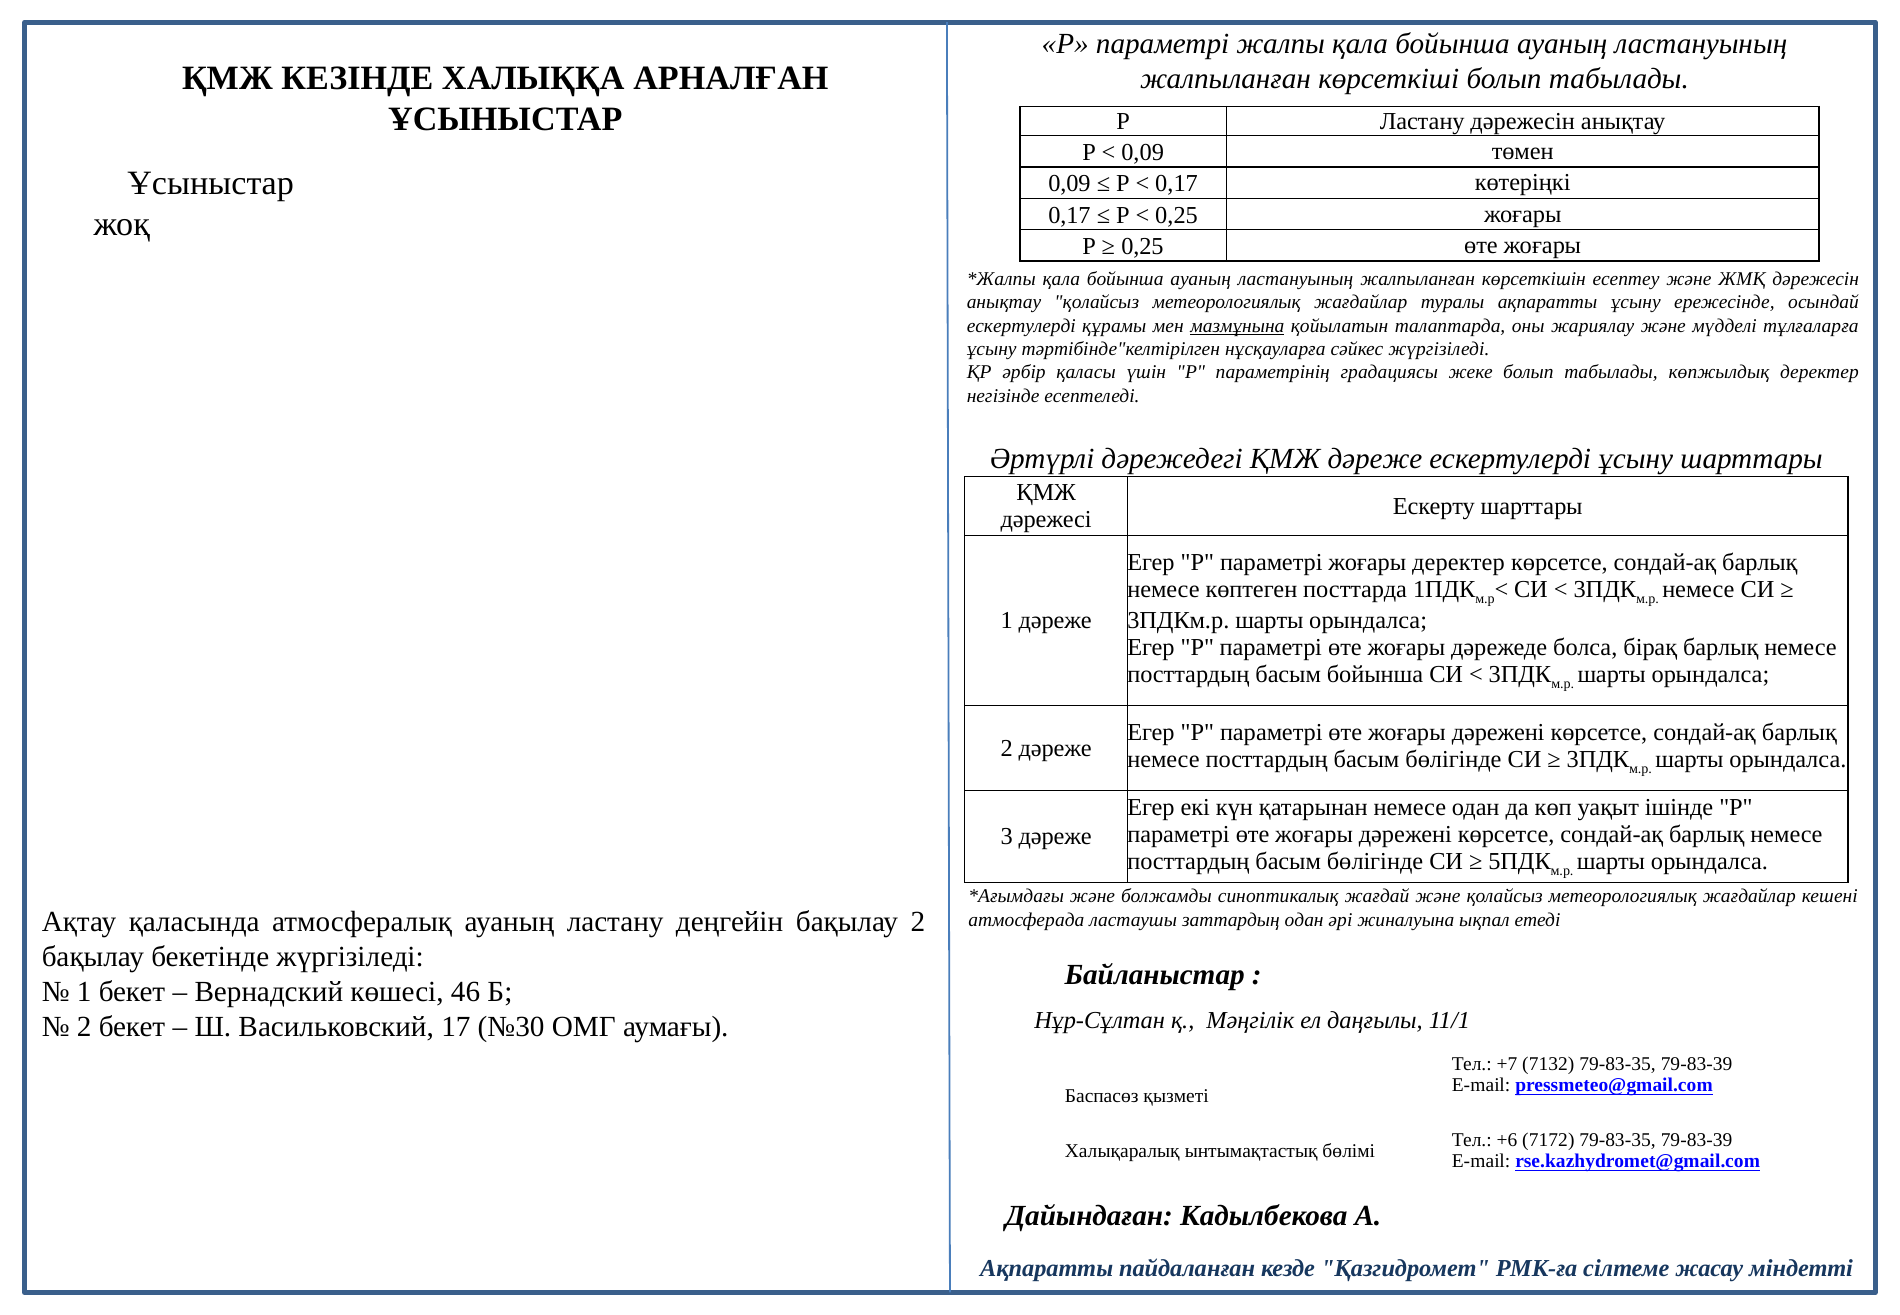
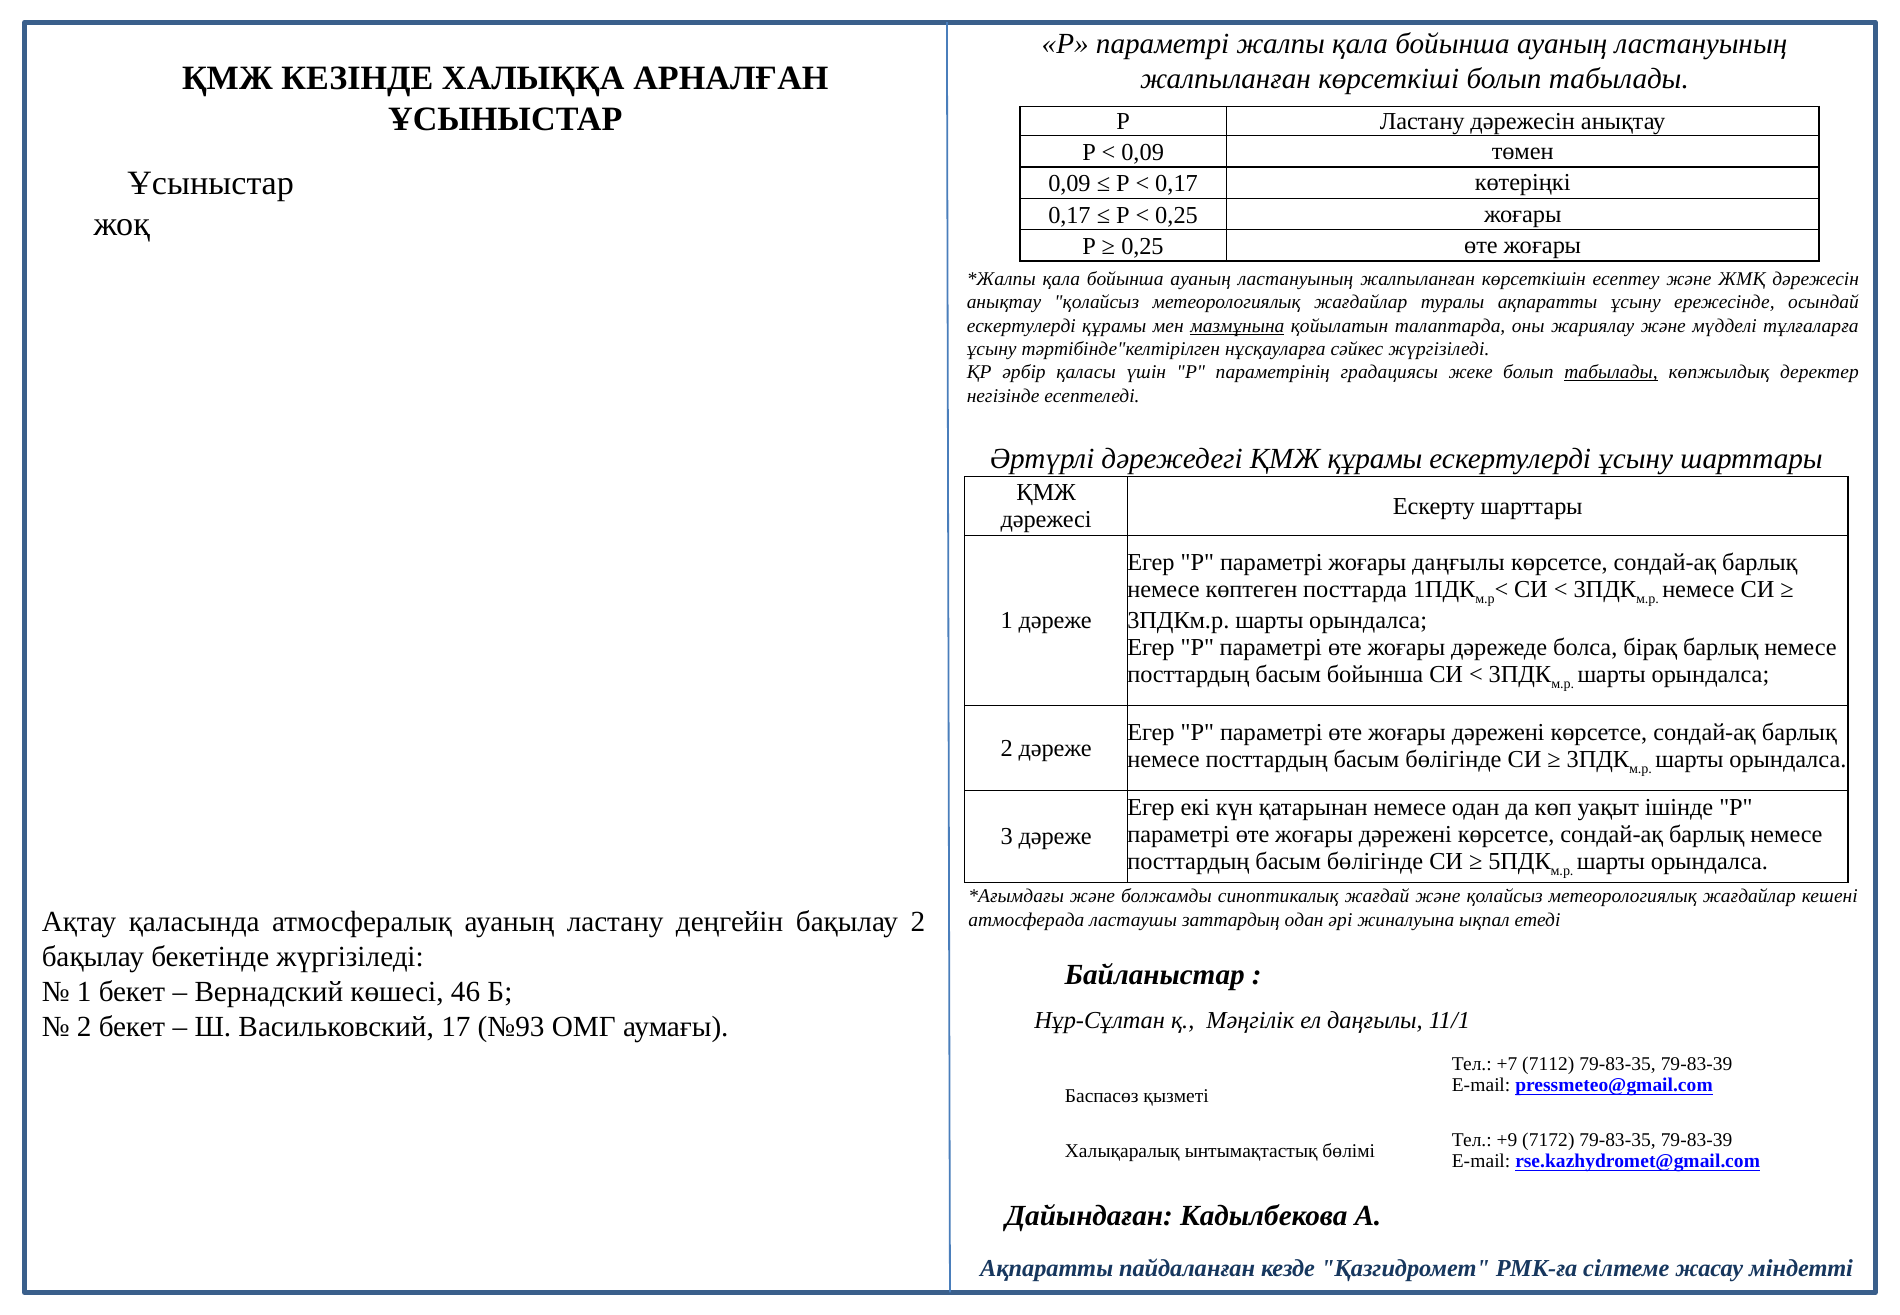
табылады at (1611, 373) underline: none -> present
ҚМЖ дәреже: дәреже -> құрамы
жоғары деректер: деректер -> даңғылы
№30: №30 -> №93
7132: 7132 -> 7112
+6: +6 -> +9
